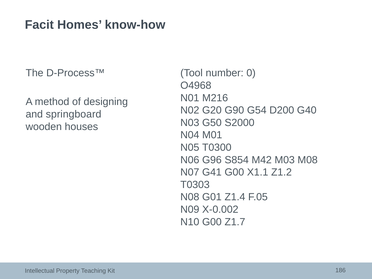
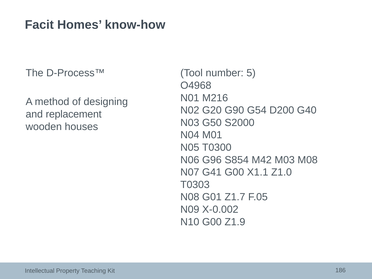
0: 0 -> 5
springboard: springboard -> replacement
Z1.2: Z1.2 -> Z1.0
Z1.4: Z1.4 -> Z1.7
Z1.7: Z1.7 -> Z1.9
